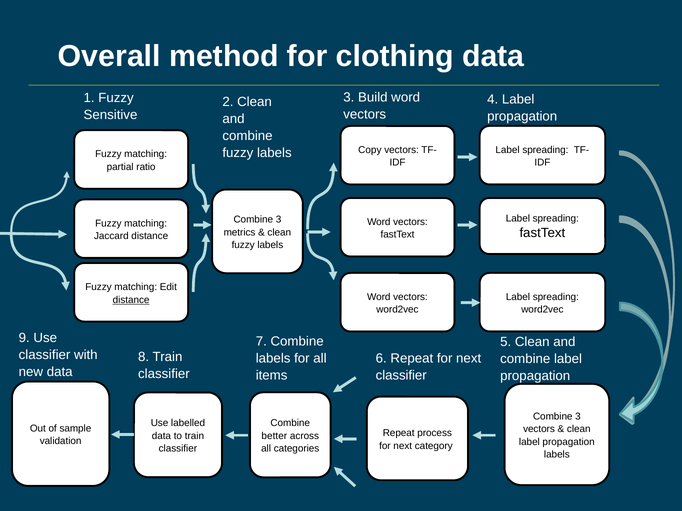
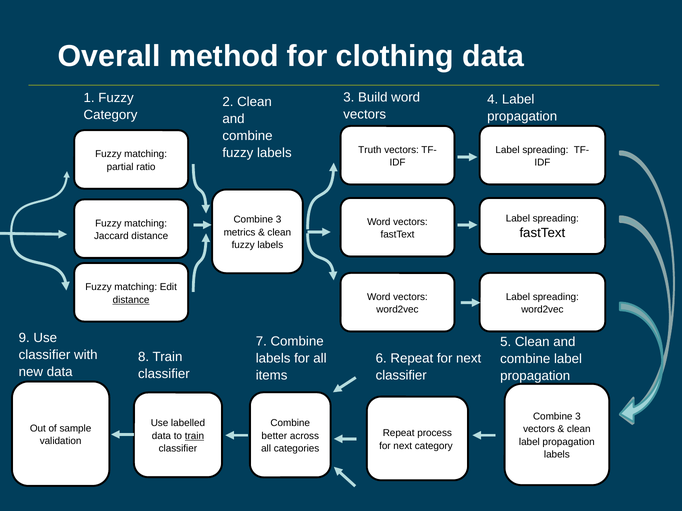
Sensitive at (110, 115): Sensitive -> Category
Copy: Copy -> Truth
train at (194, 436) underline: none -> present
